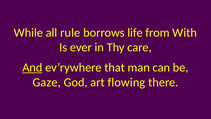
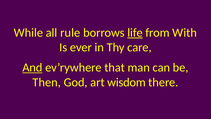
life underline: none -> present
Gaze: Gaze -> Then
flowing: flowing -> wisdom
